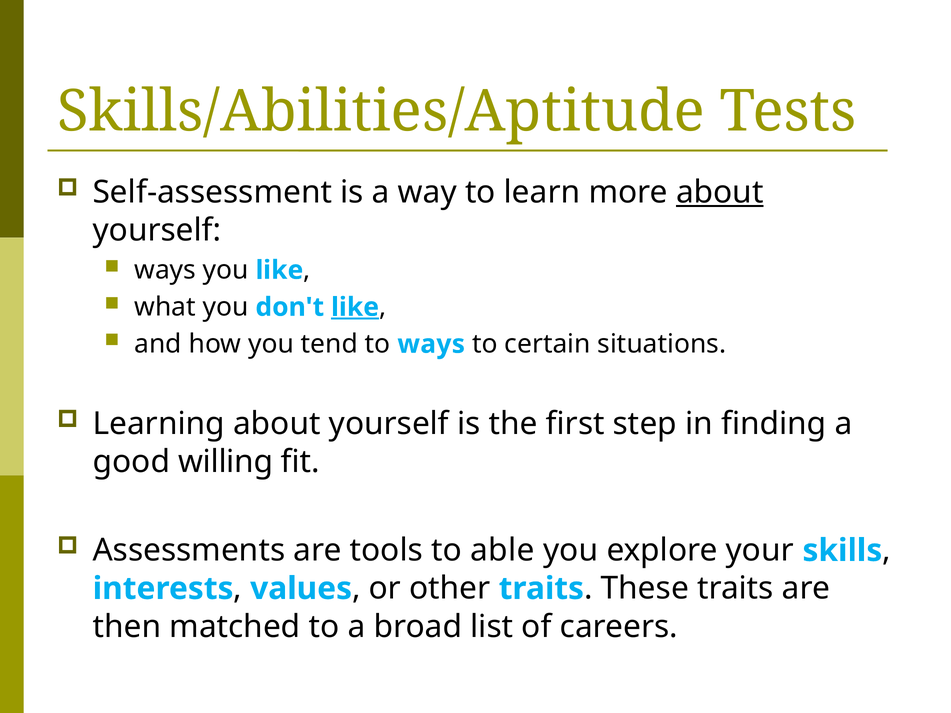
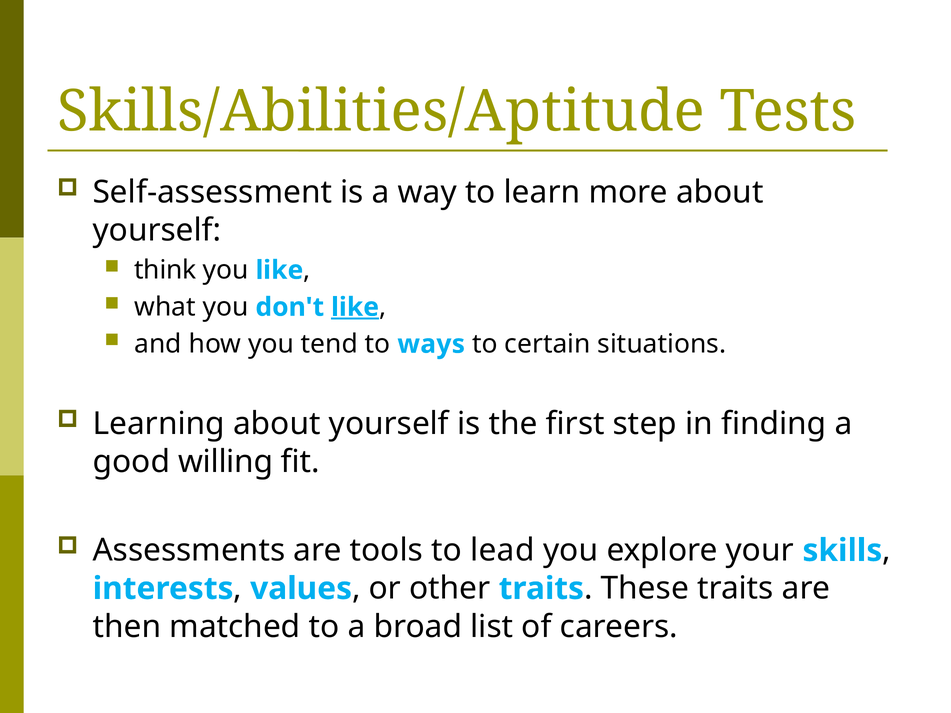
about at (720, 192) underline: present -> none
ways at (165, 270): ways -> think
able: able -> lead
